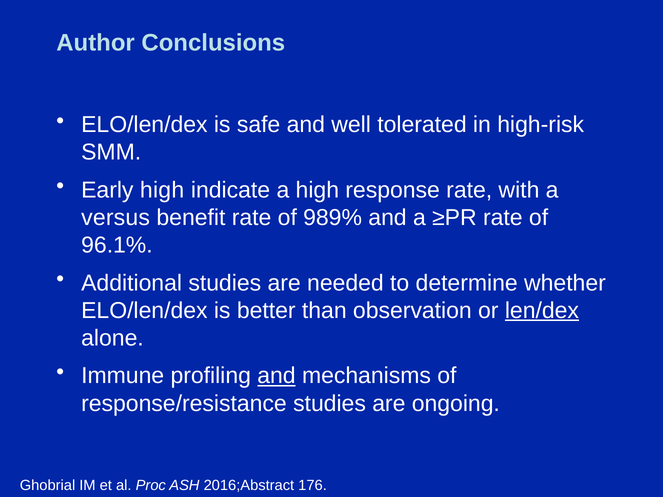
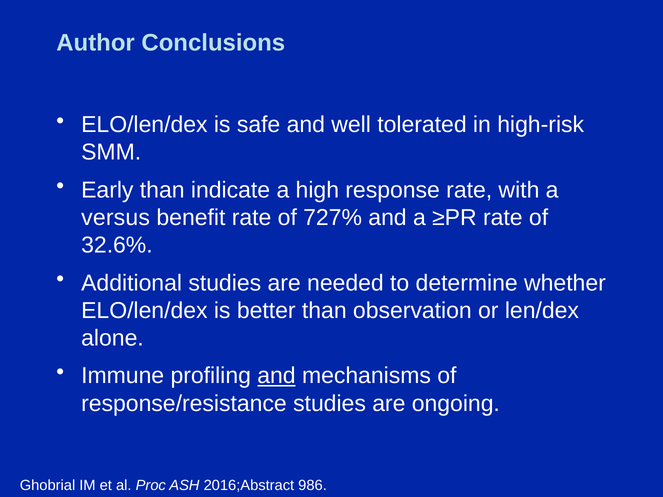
Early high: high -> than
989%: 989% -> 727%
96.1%: 96.1% -> 32.6%
len/dex underline: present -> none
176: 176 -> 986
